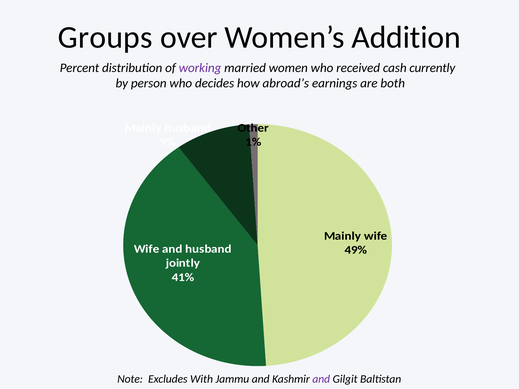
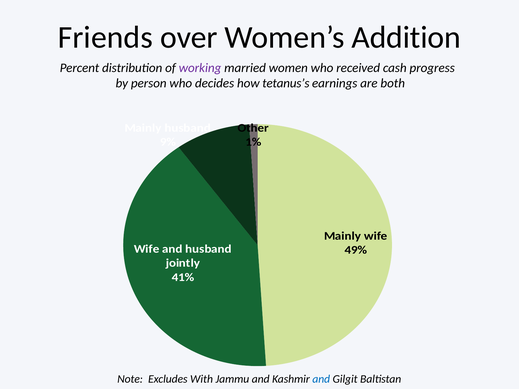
Groups: Groups -> Friends
currently: currently -> progress
abroad’s: abroad’s -> tetanus’s
and at (321, 379) colour: purple -> blue
